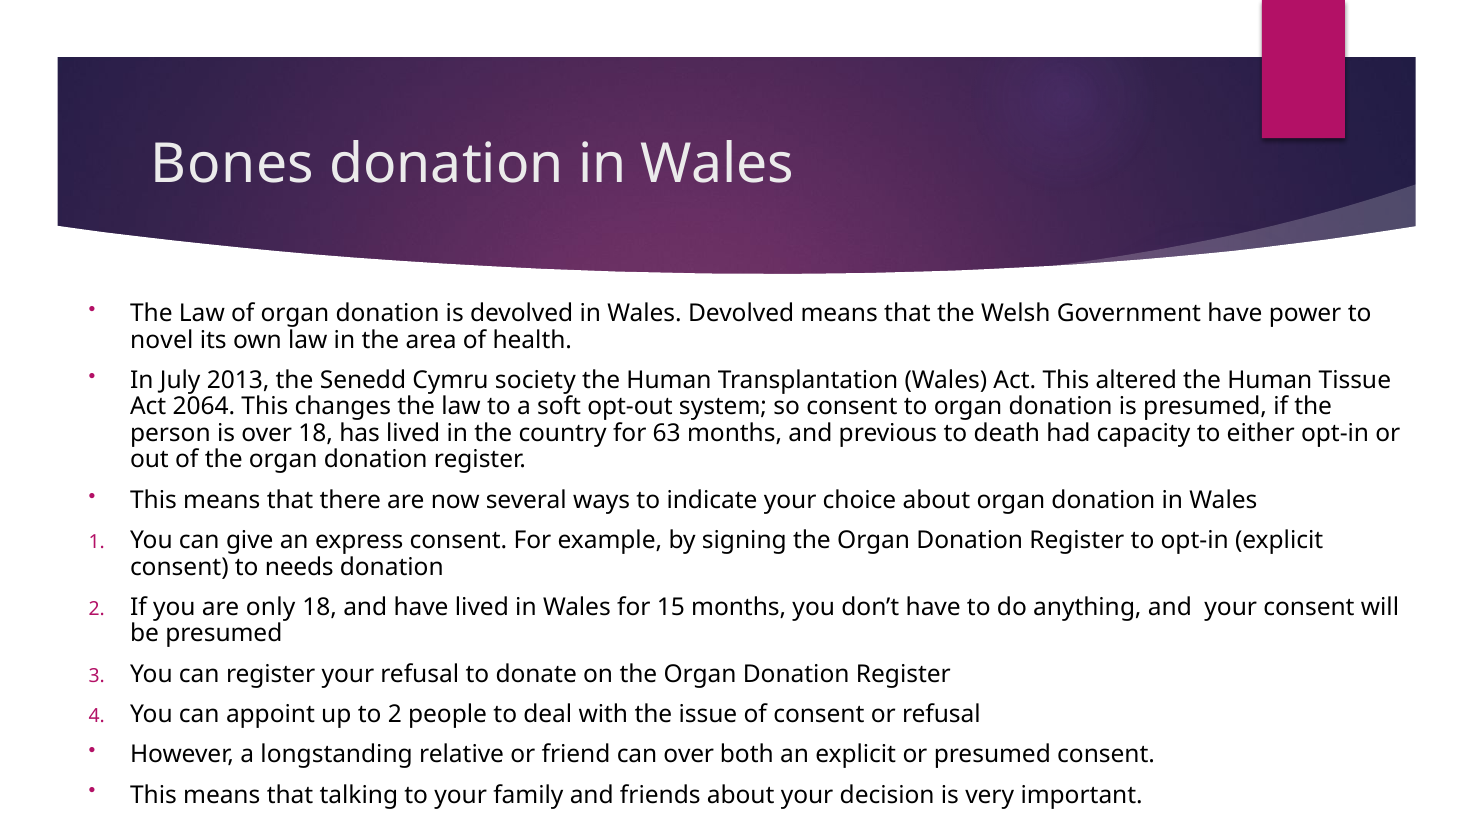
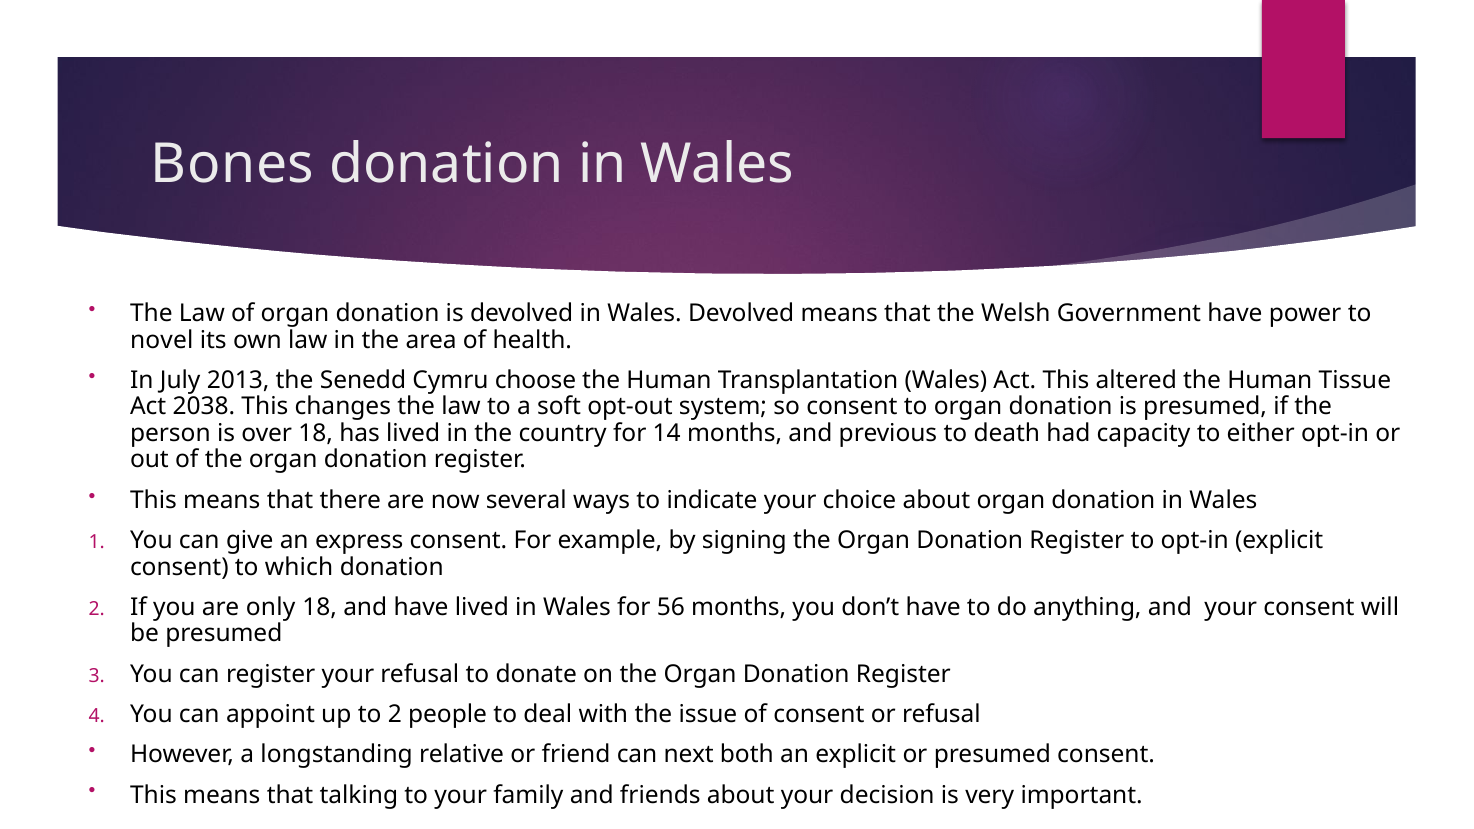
society: society -> choose
2064: 2064 -> 2038
63: 63 -> 14
needs: needs -> which
15: 15 -> 56
can over: over -> next
